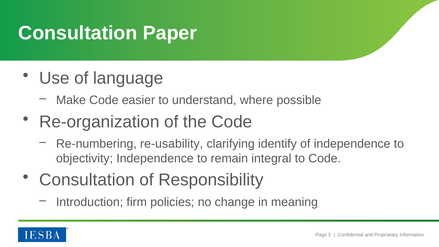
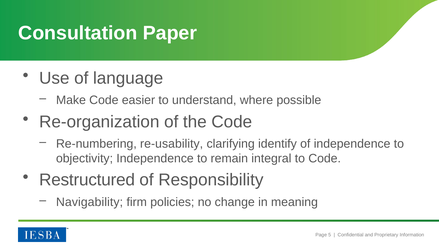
Consultation at (87, 180): Consultation -> Restructured
Introduction: Introduction -> Navigability
